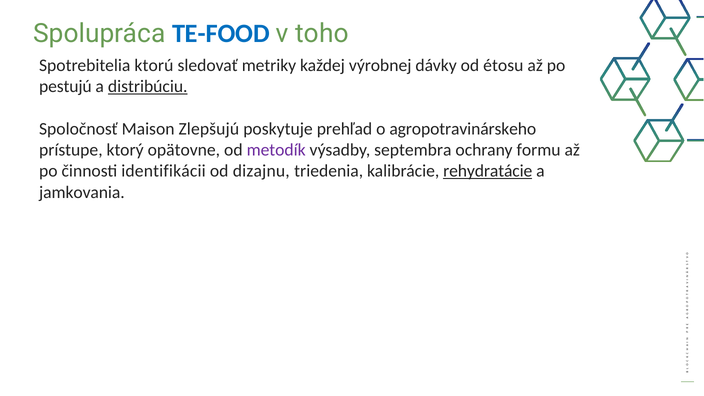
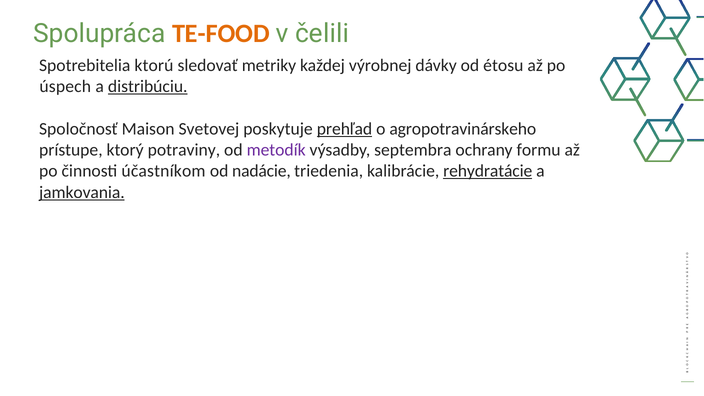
TE-FOOD colour: blue -> orange
toho: toho -> čelili
pestujú: pestujú -> úspech
Zlepšujú: Zlepšujú -> Svetovej
prehľad underline: none -> present
opätovne: opätovne -> potraviny
identifikácii: identifikácii -> účastníkom
dizajnu: dizajnu -> nadácie
jamkovania underline: none -> present
